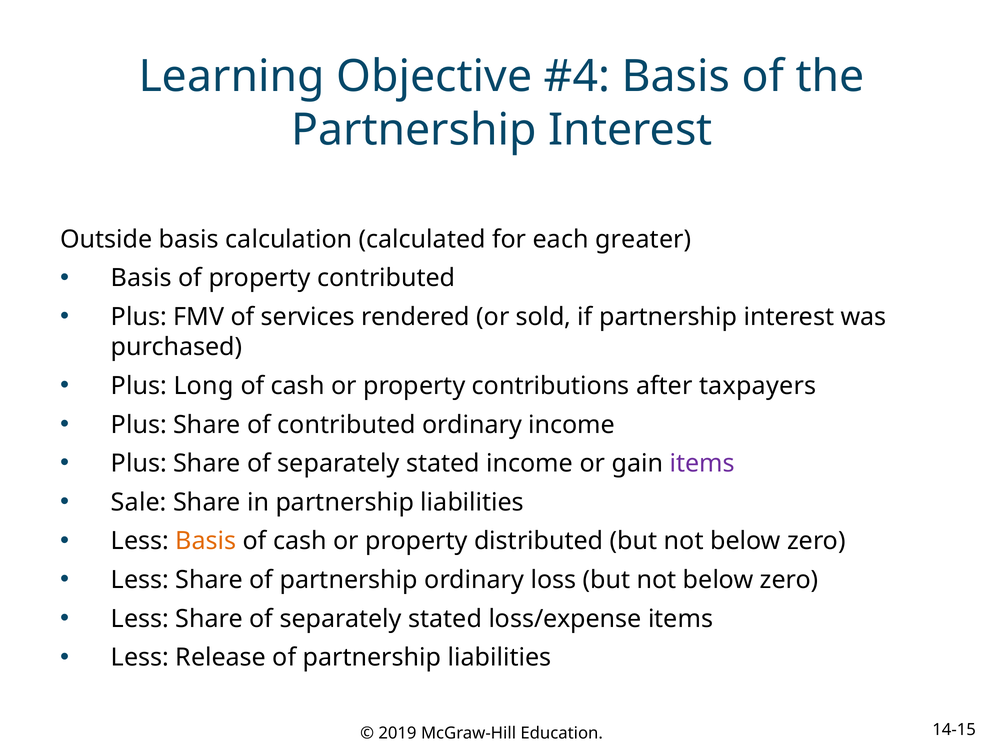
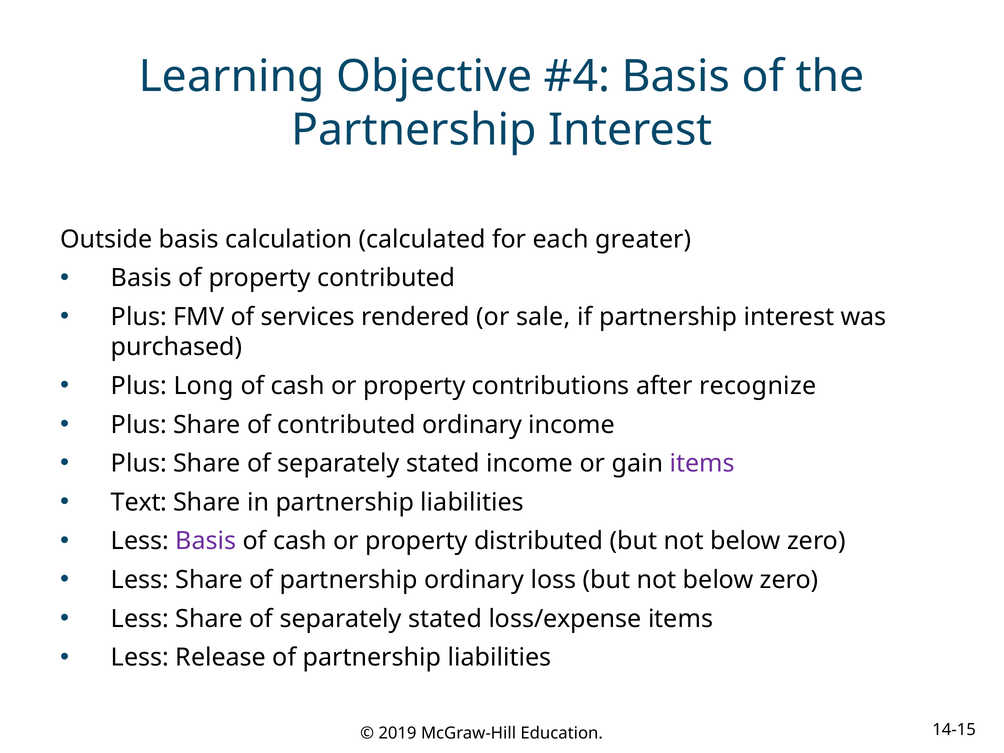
sold: sold -> sale
taxpayers: taxpayers -> recognize
Sale: Sale -> Text
Basis at (206, 541) colour: orange -> purple
